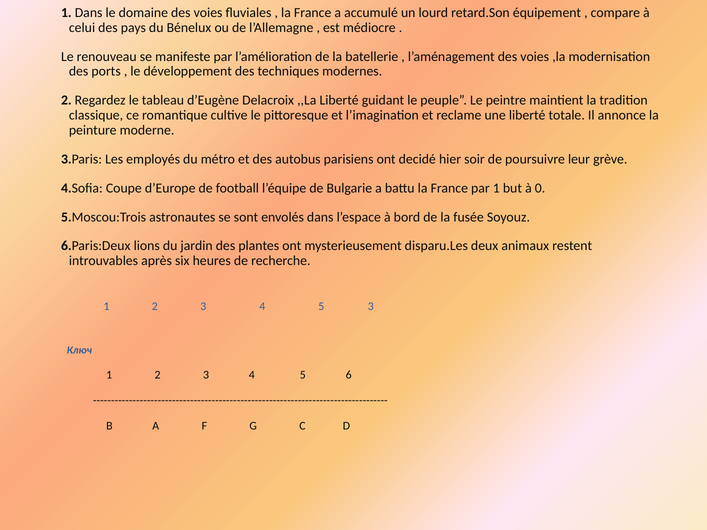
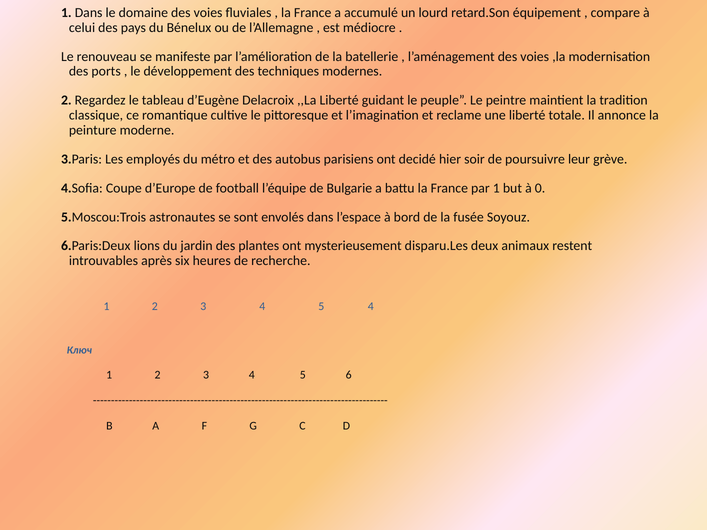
5 3: 3 -> 4
